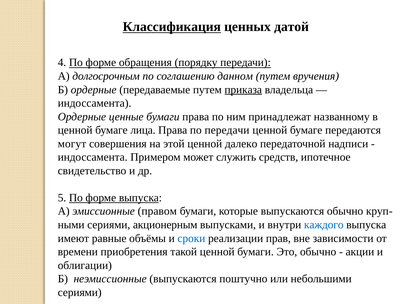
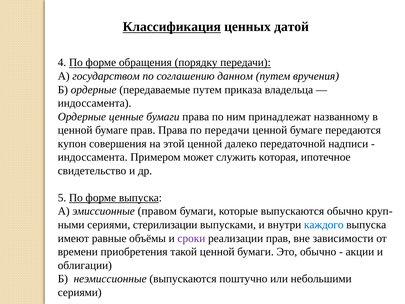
долгосрочным: долгосрочным -> государством
приказа underline: present -> none
бумаге лица: лица -> прав
могут: могут -> купон
средств: средств -> которая
акционерным: акционерным -> стерилизации
сроки colour: blue -> purple
